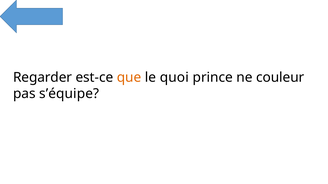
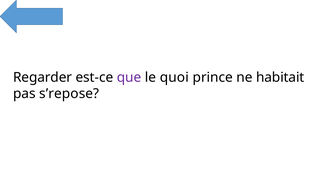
que colour: orange -> purple
couleur: couleur -> habitait
s’équipe: s’équipe -> s’repose
